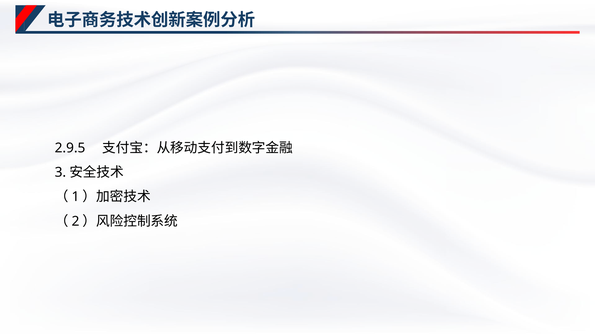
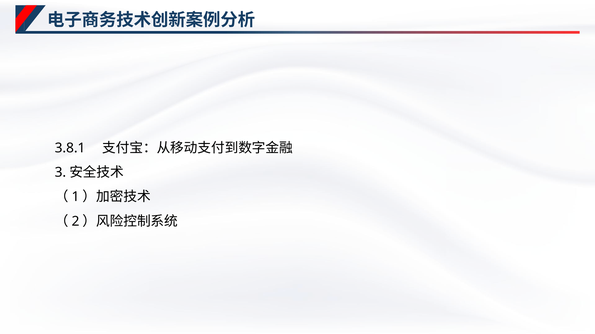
2.9.5: 2.9.5 -> 3.8.1
